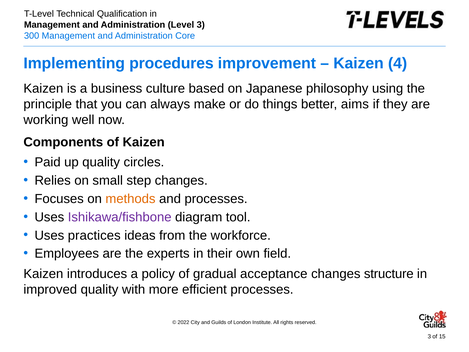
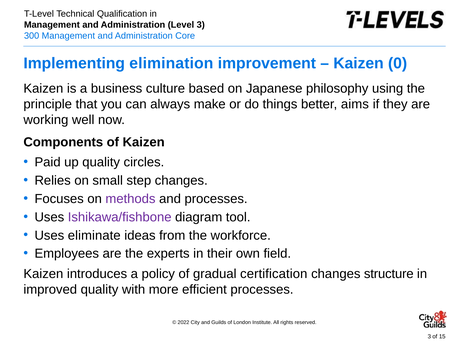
procedures: procedures -> elimination
4: 4 -> 0
methods colour: orange -> purple
practices: practices -> eliminate
acceptance: acceptance -> certification
